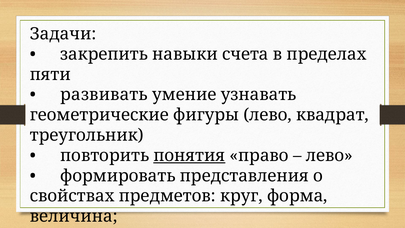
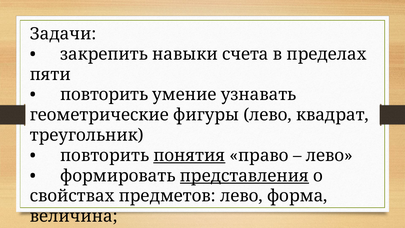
развивать at (104, 95): развивать -> повторить
представления underline: none -> present
предметов круг: круг -> лево
